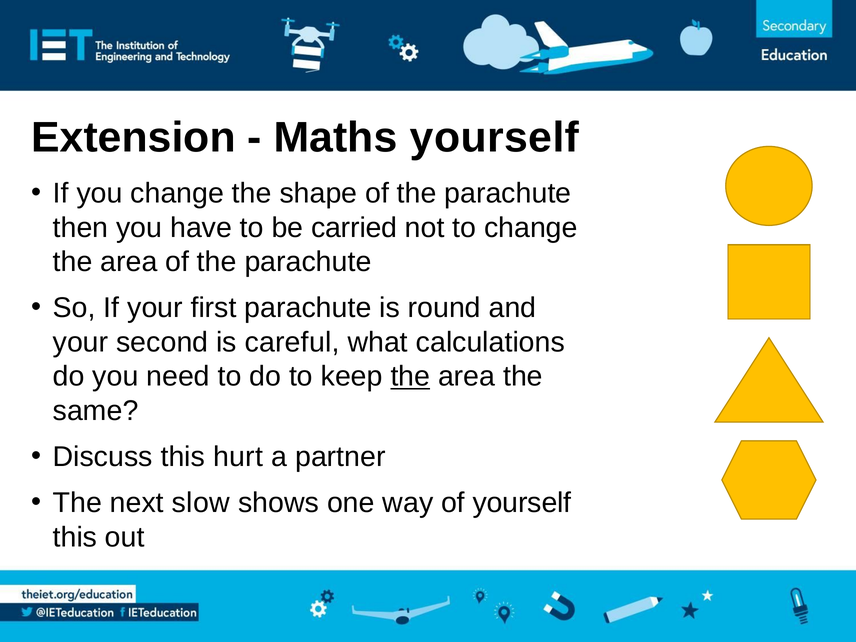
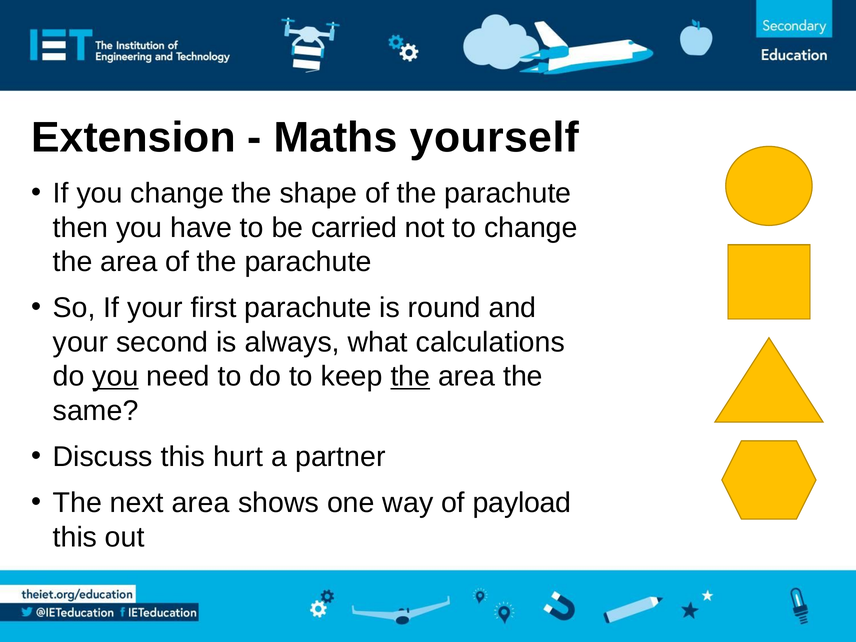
careful: careful -> always
you at (115, 376) underline: none -> present
next slow: slow -> area
of yourself: yourself -> payload
